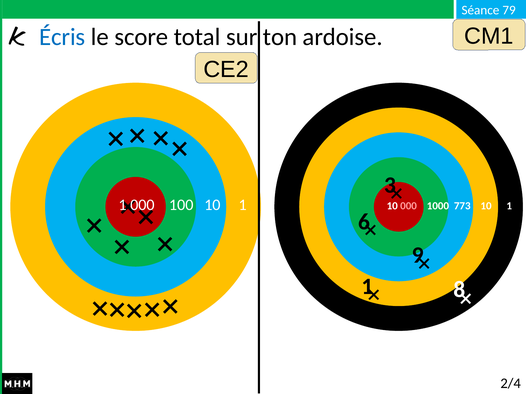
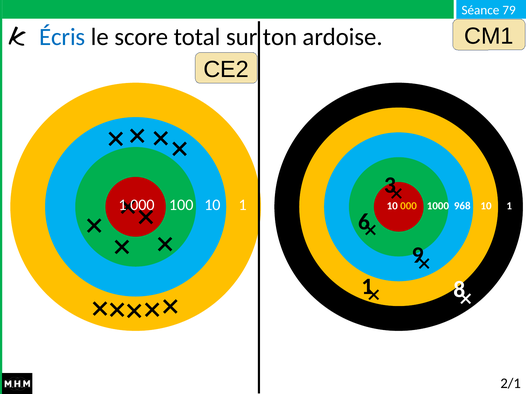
000 at (409, 206) colour: pink -> yellow
773: 773 -> 968
2/4: 2/4 -> 2/1
